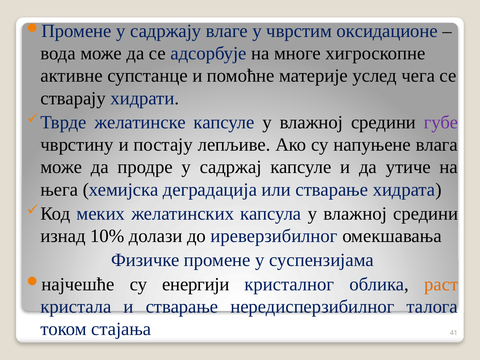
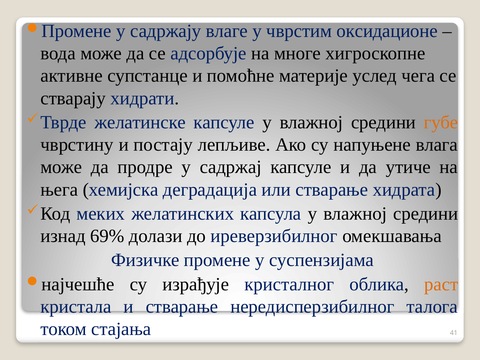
губе colour: purple -> orange
10%: 10% -> 69%
енергији: енергији -> израђује
